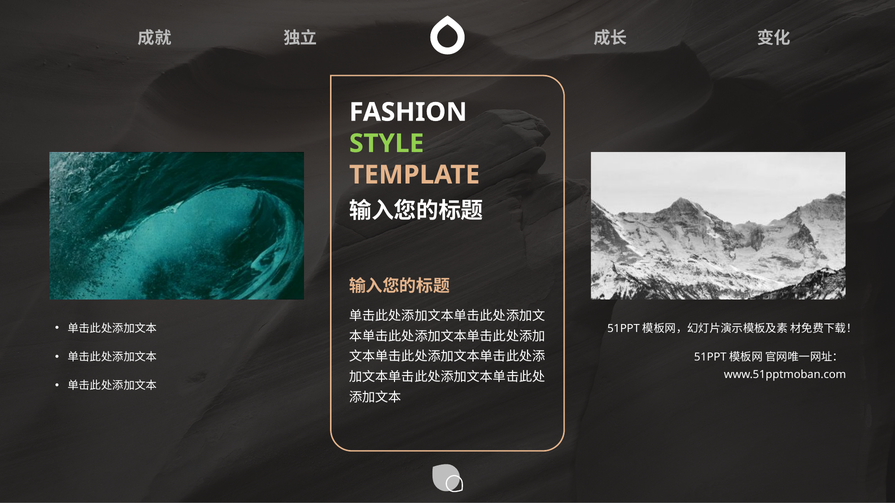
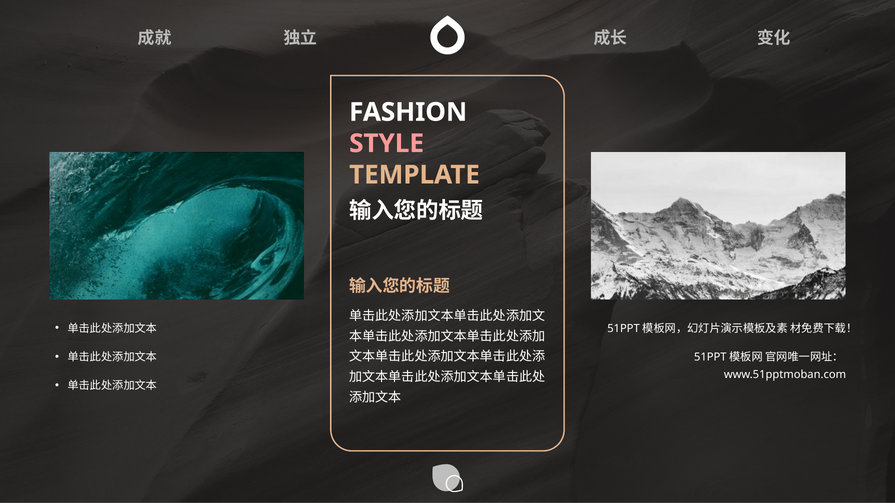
STYLE colour: light green -> pink
